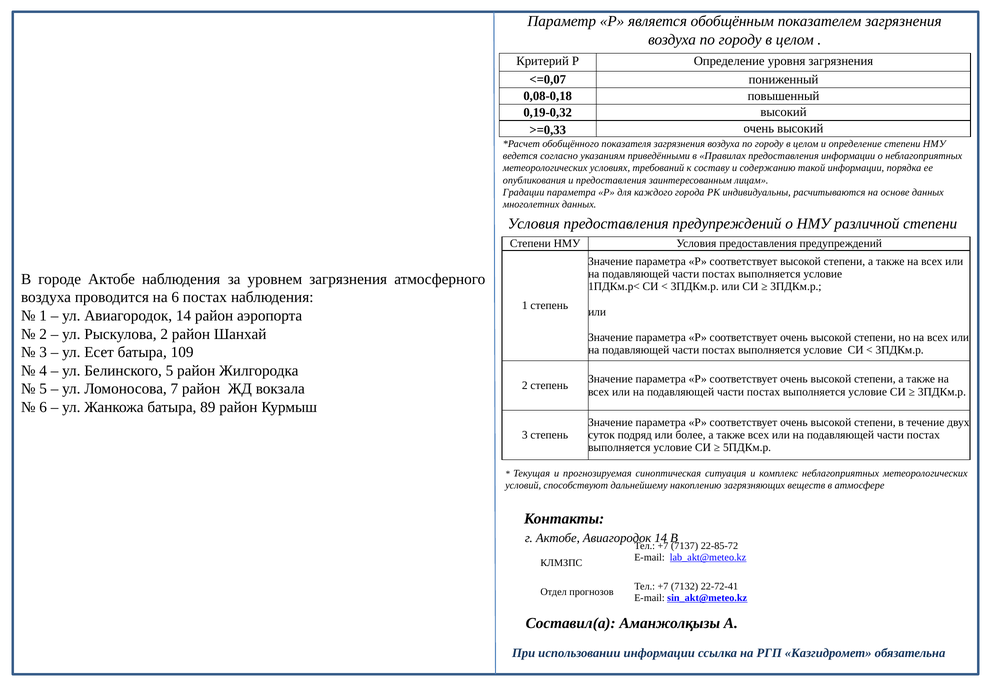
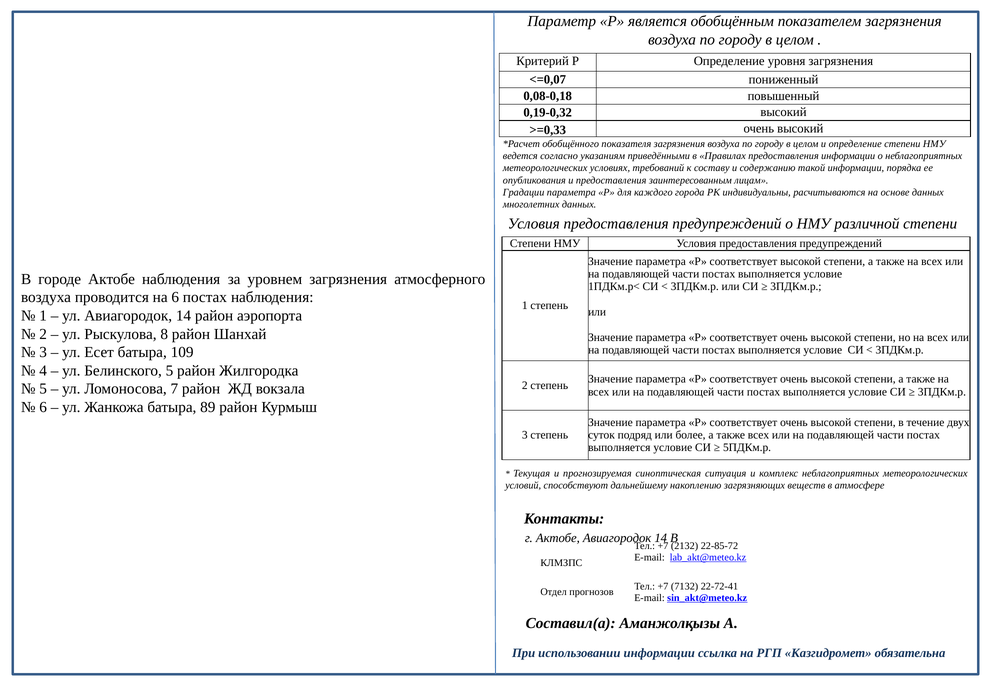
Рыскулова 2: 2 -> 8
7137: 7137 -> 2132
